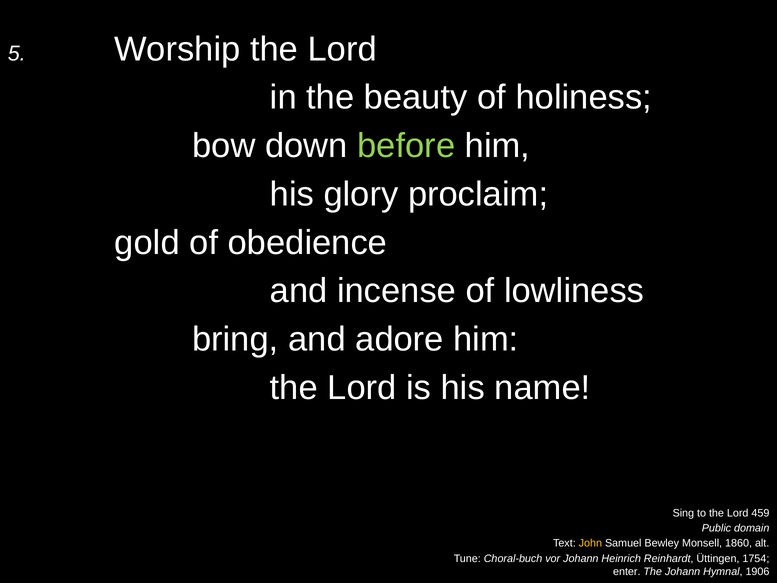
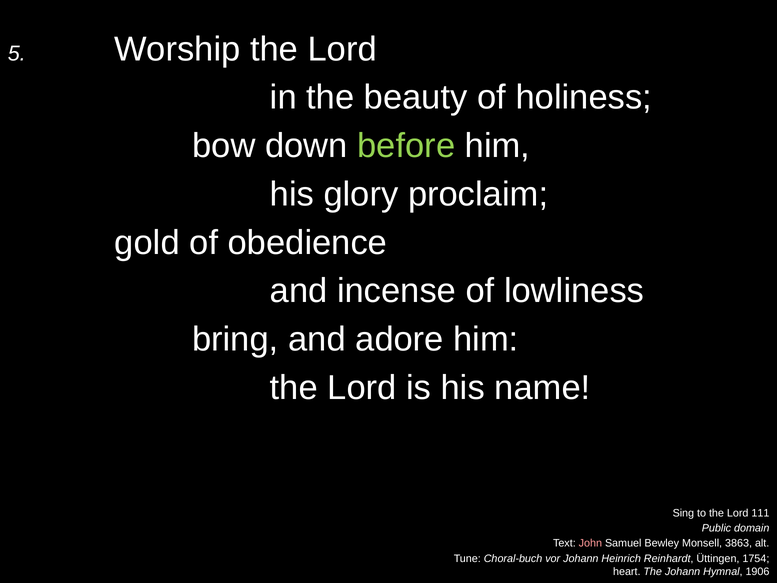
459: 459 -> 111
John colour: yellow -> pink
1860: 1860 -> 3863
enter: enter -> heart
